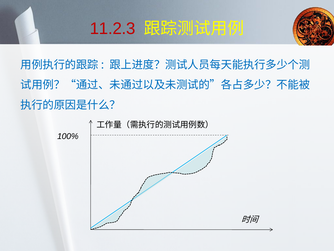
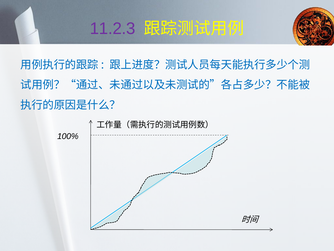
11.2.3 colour: red -> purple
